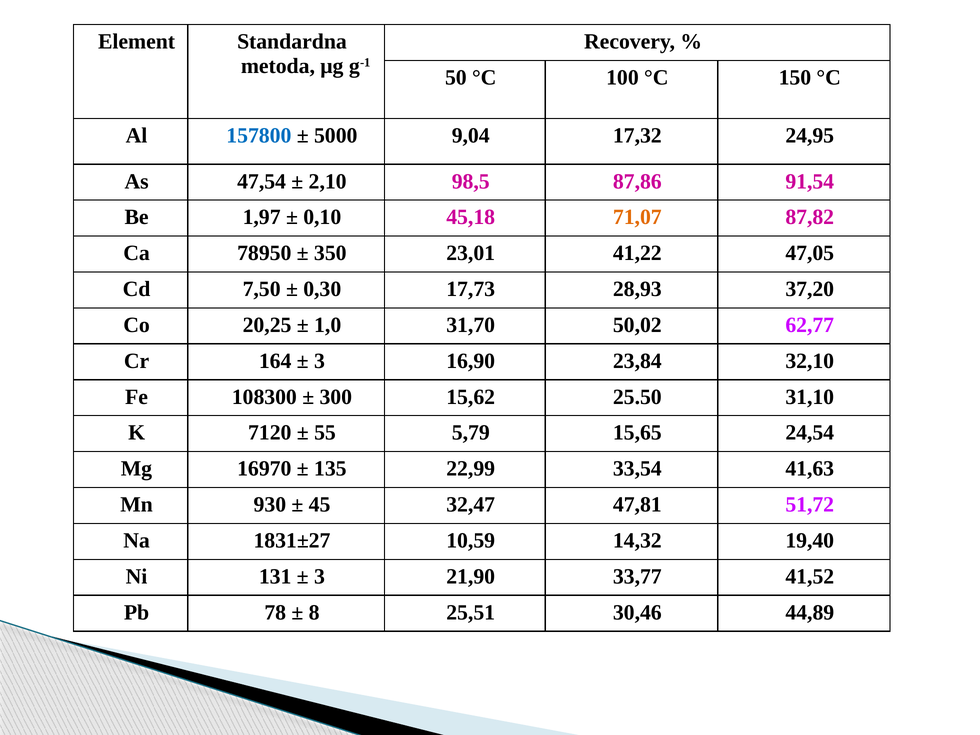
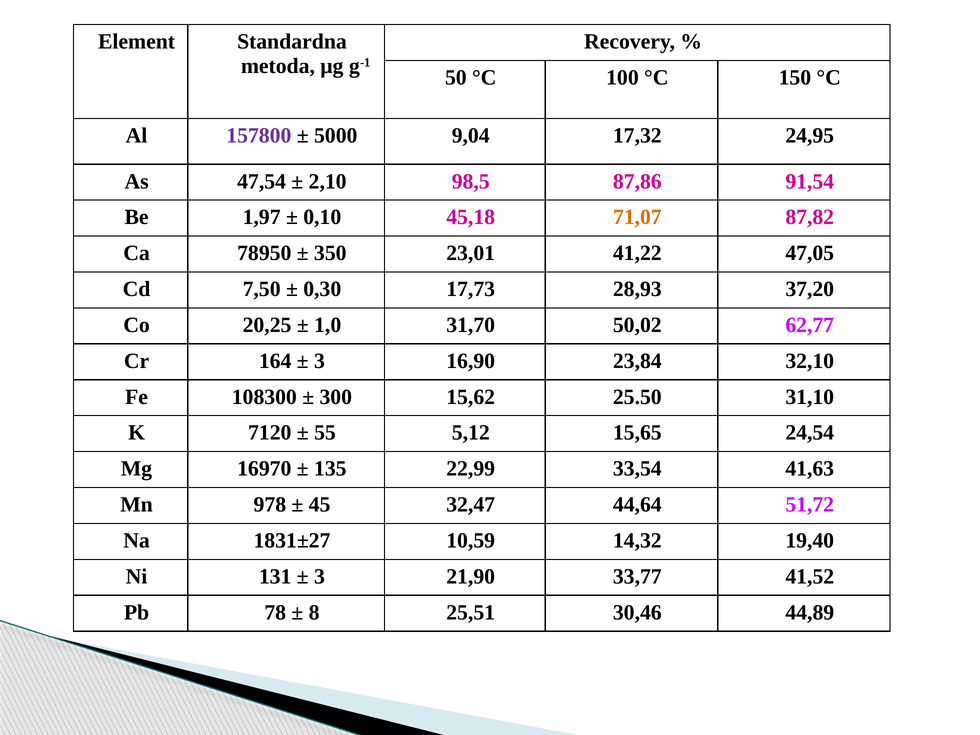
157800 colour: blue -> purple
5,79: 5,79 -> 5,12
930: 930 -> 978
47,81: 47,81 -> 44,64
